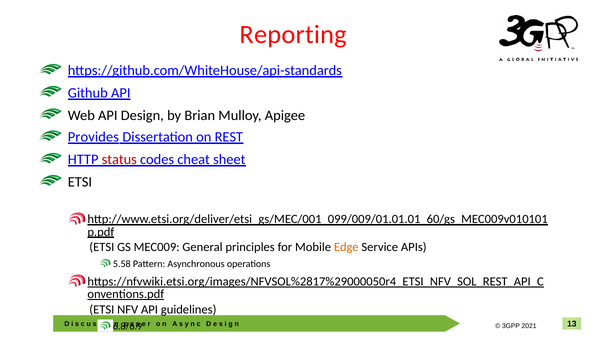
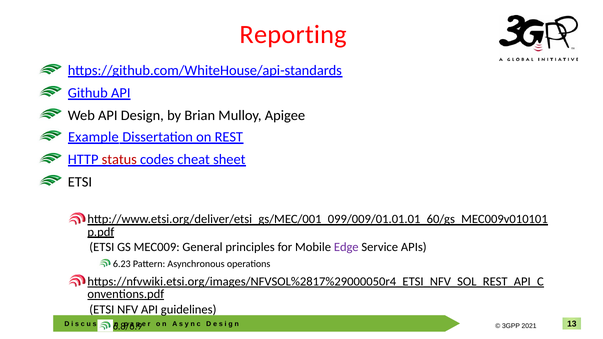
Provides: Provides -> Example
Edge colour: orange -> purple
5.58: 5.58 -> 6.23
